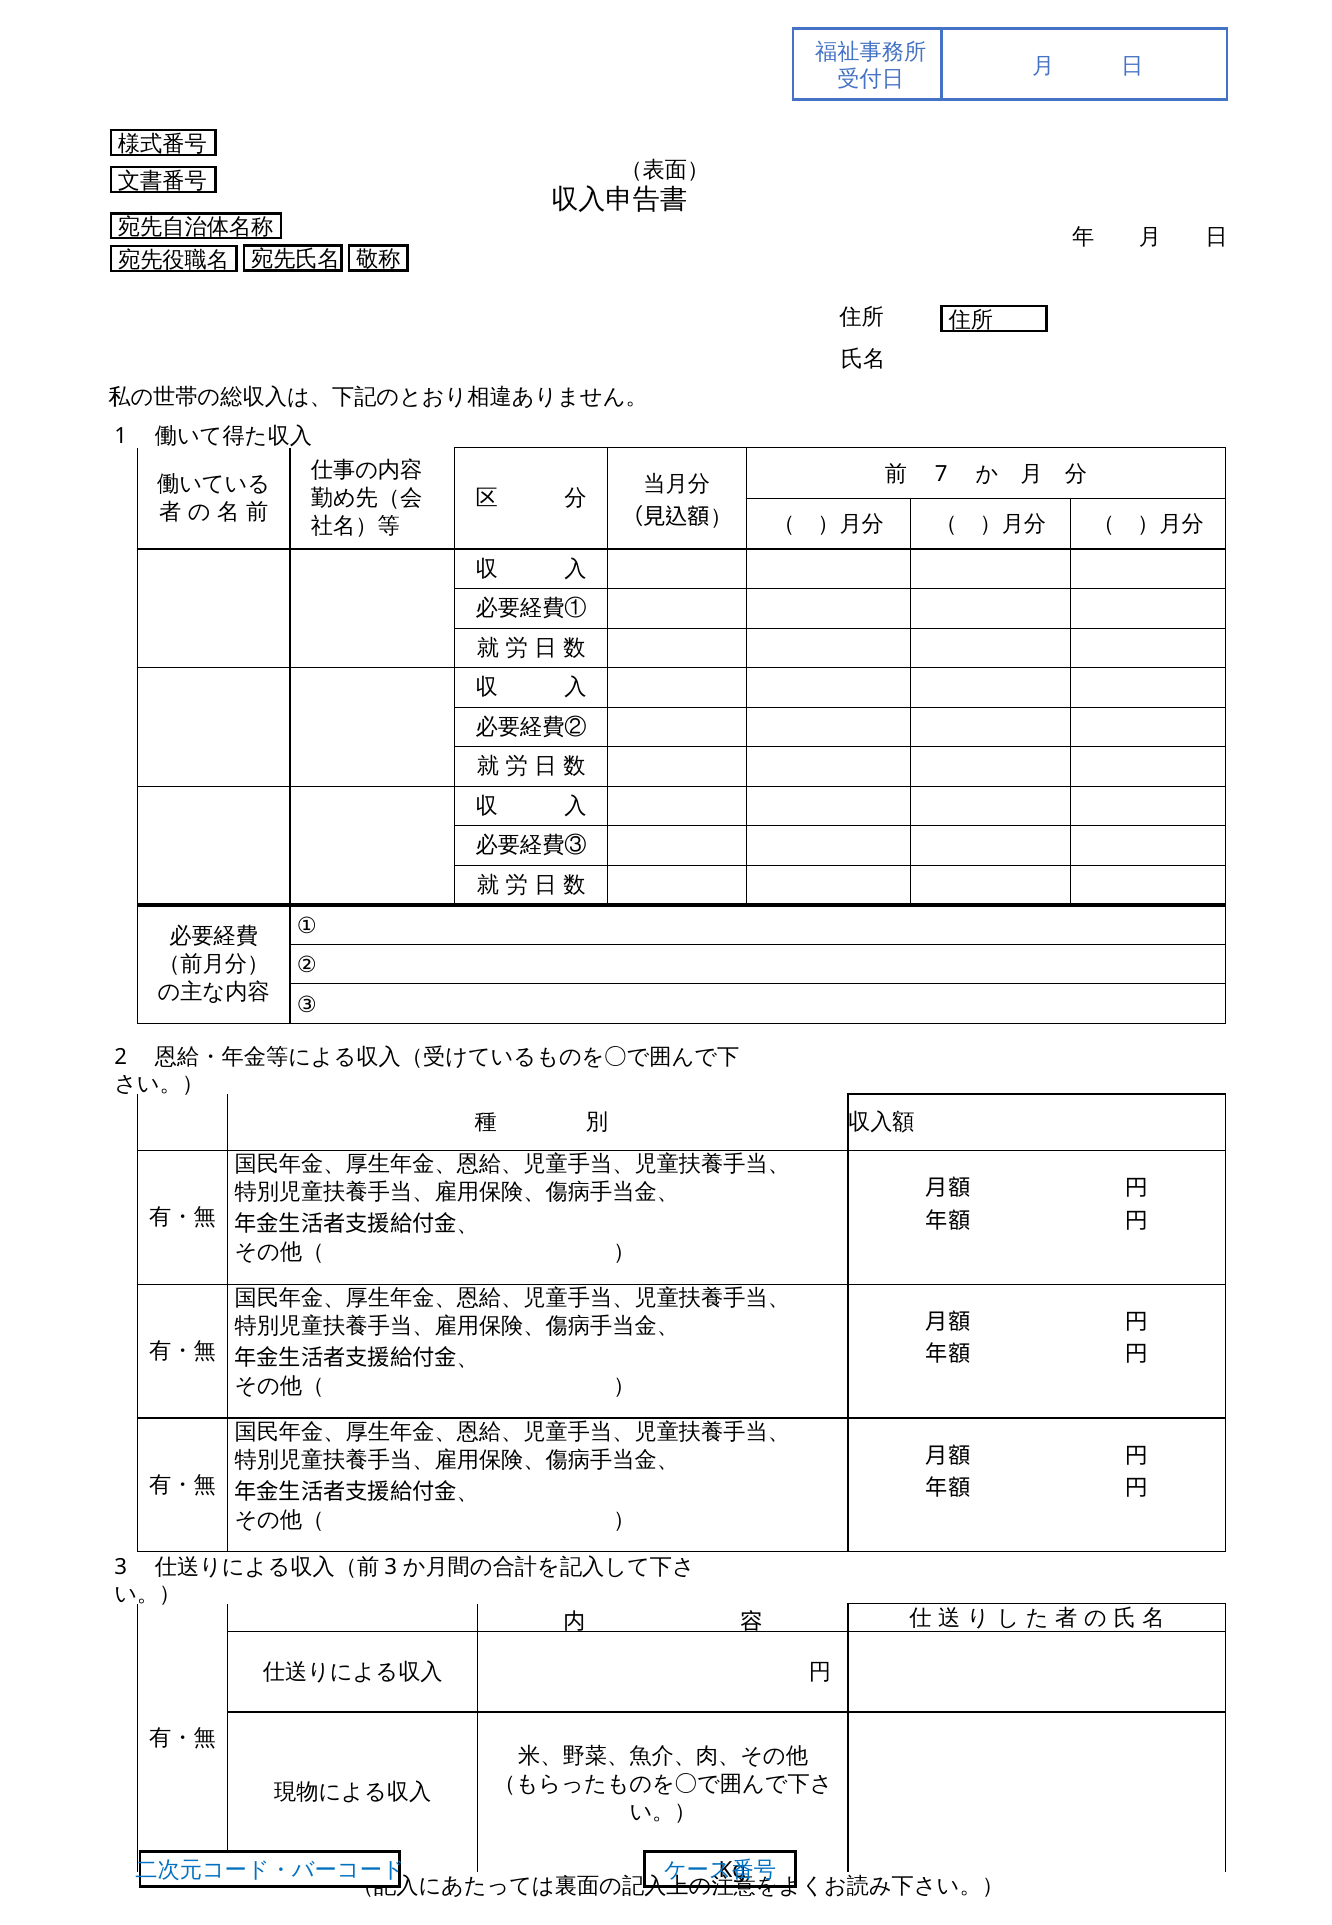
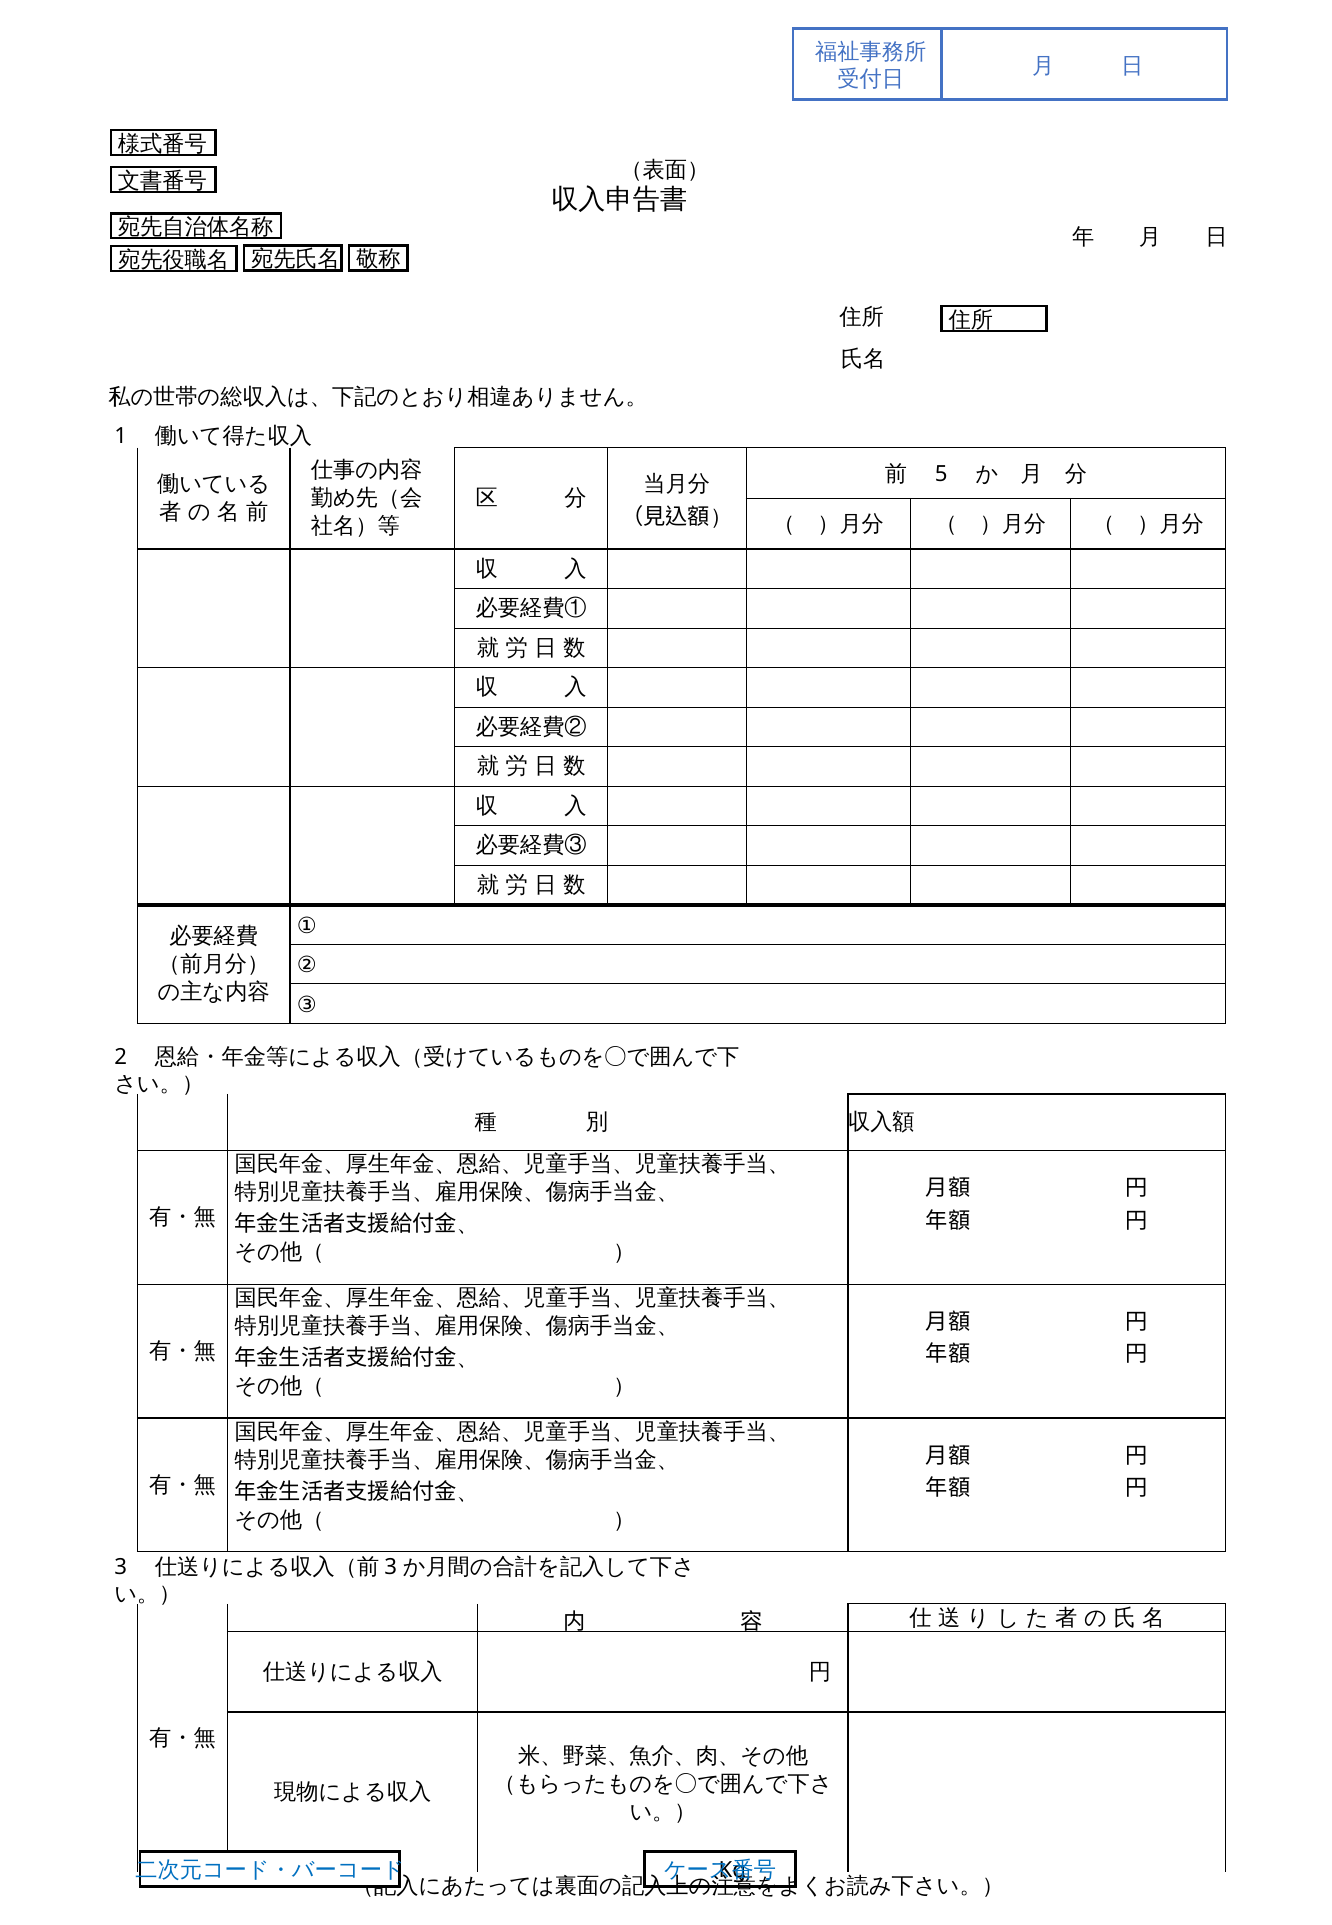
7: 7 -> 5
